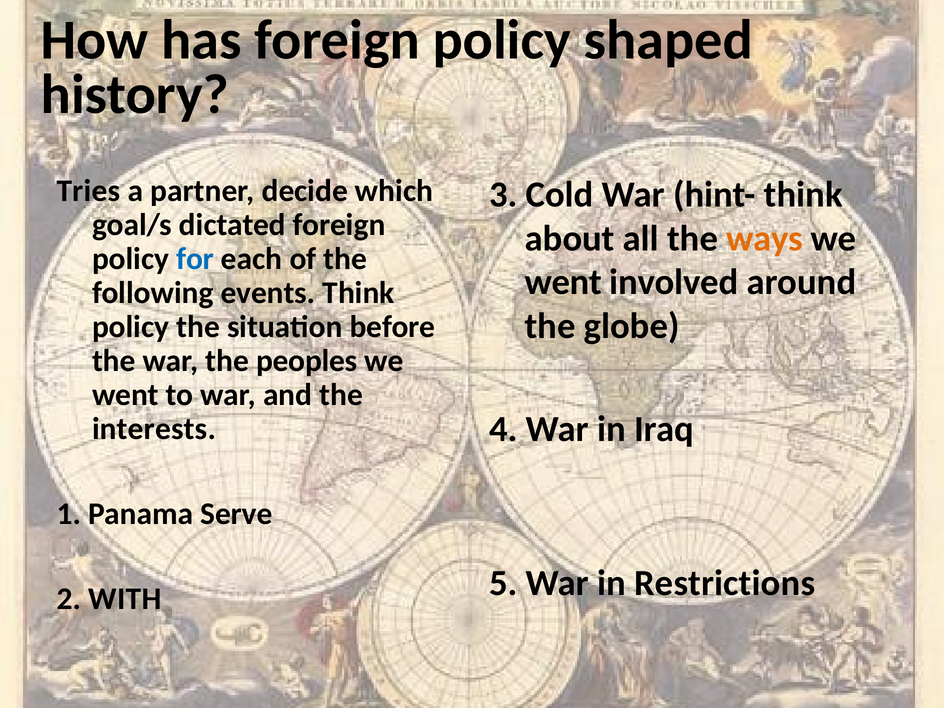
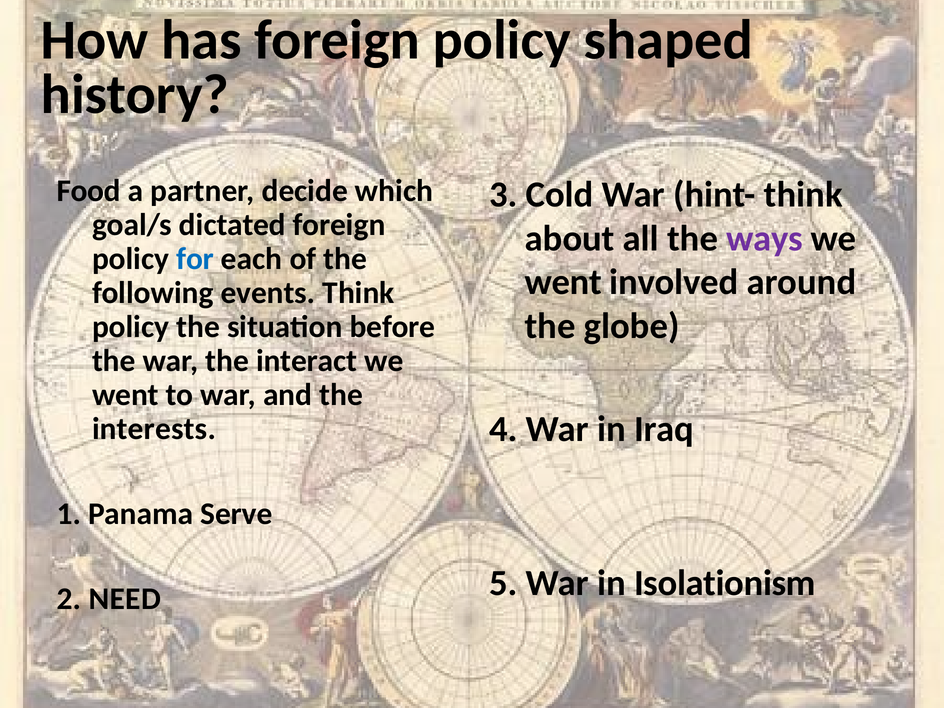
Tries: Tries -> Food
ways colour: orange -> purple
peoples: peoples -> interact
Restrictions: Restrictions -> Isolationism
WITH: WITH -> NEED
